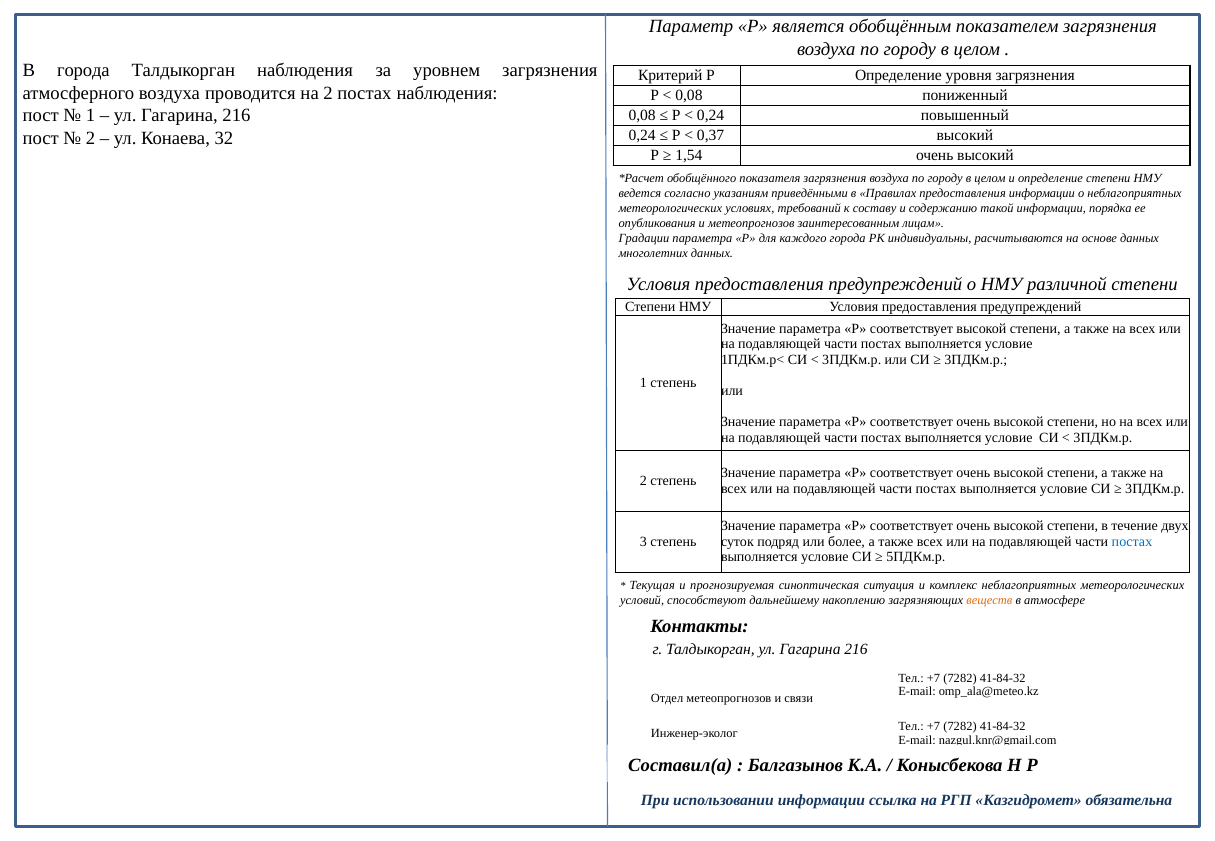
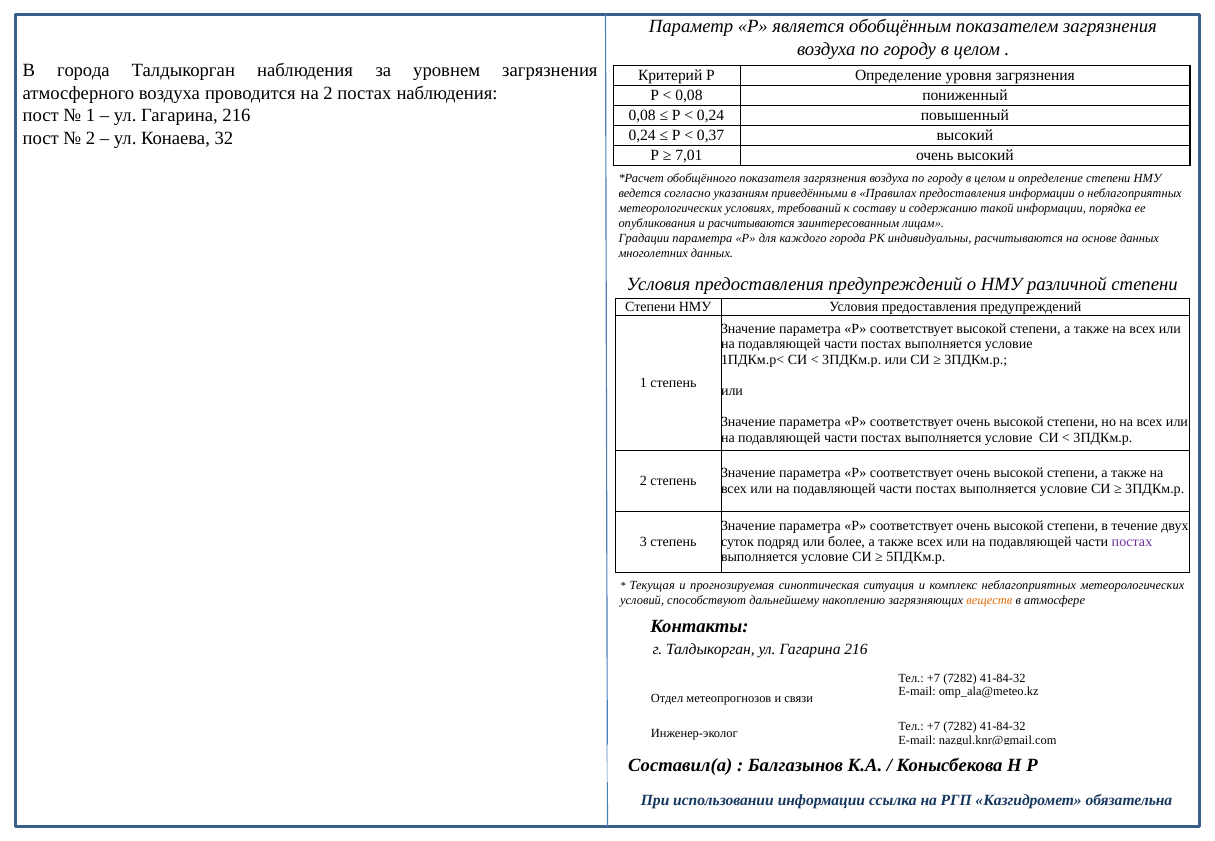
1,54: 1,54 -> 7,01
и метеопрогнозов: метеопрогнозов -> расчитываются
постах at (1132, 542) colour: blue -> purple
